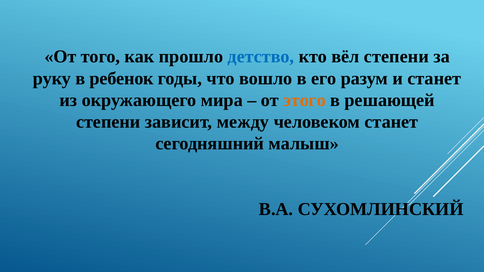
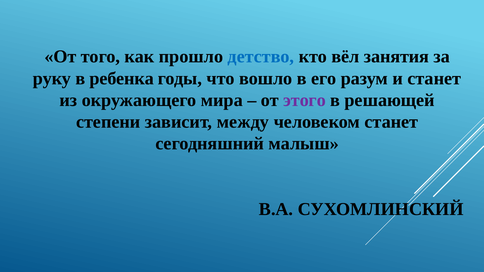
вёл степени: степени -> занятия
ребенок: ребенок -> ребенка
этого colour: orange -> purple
